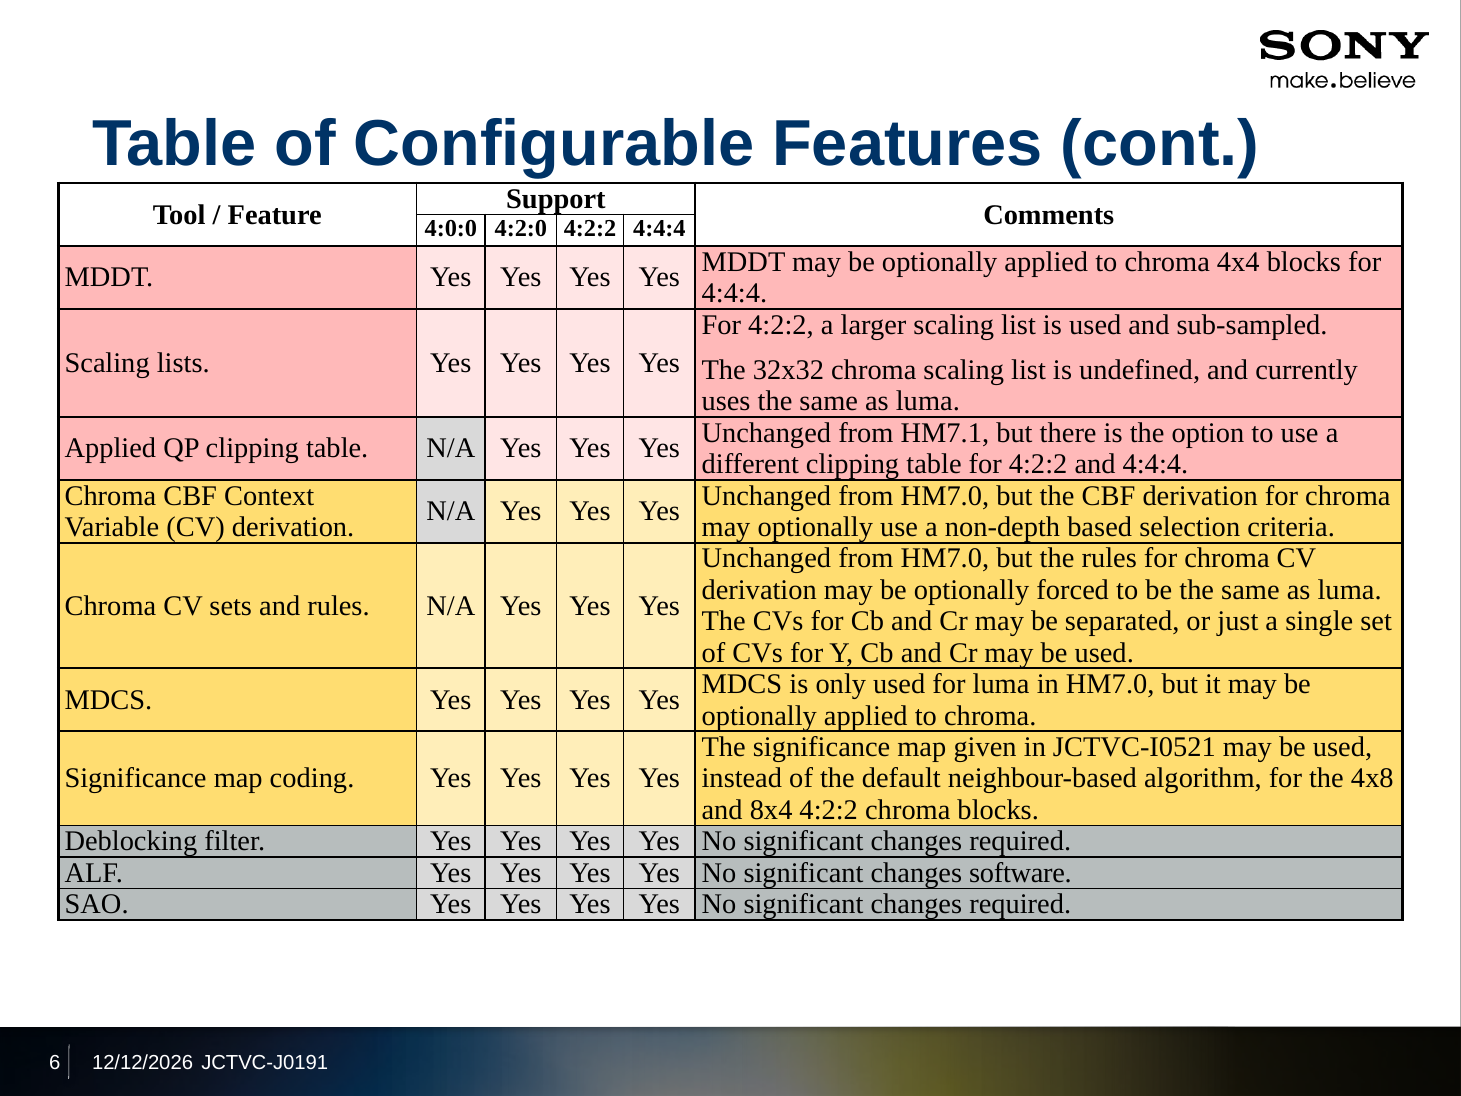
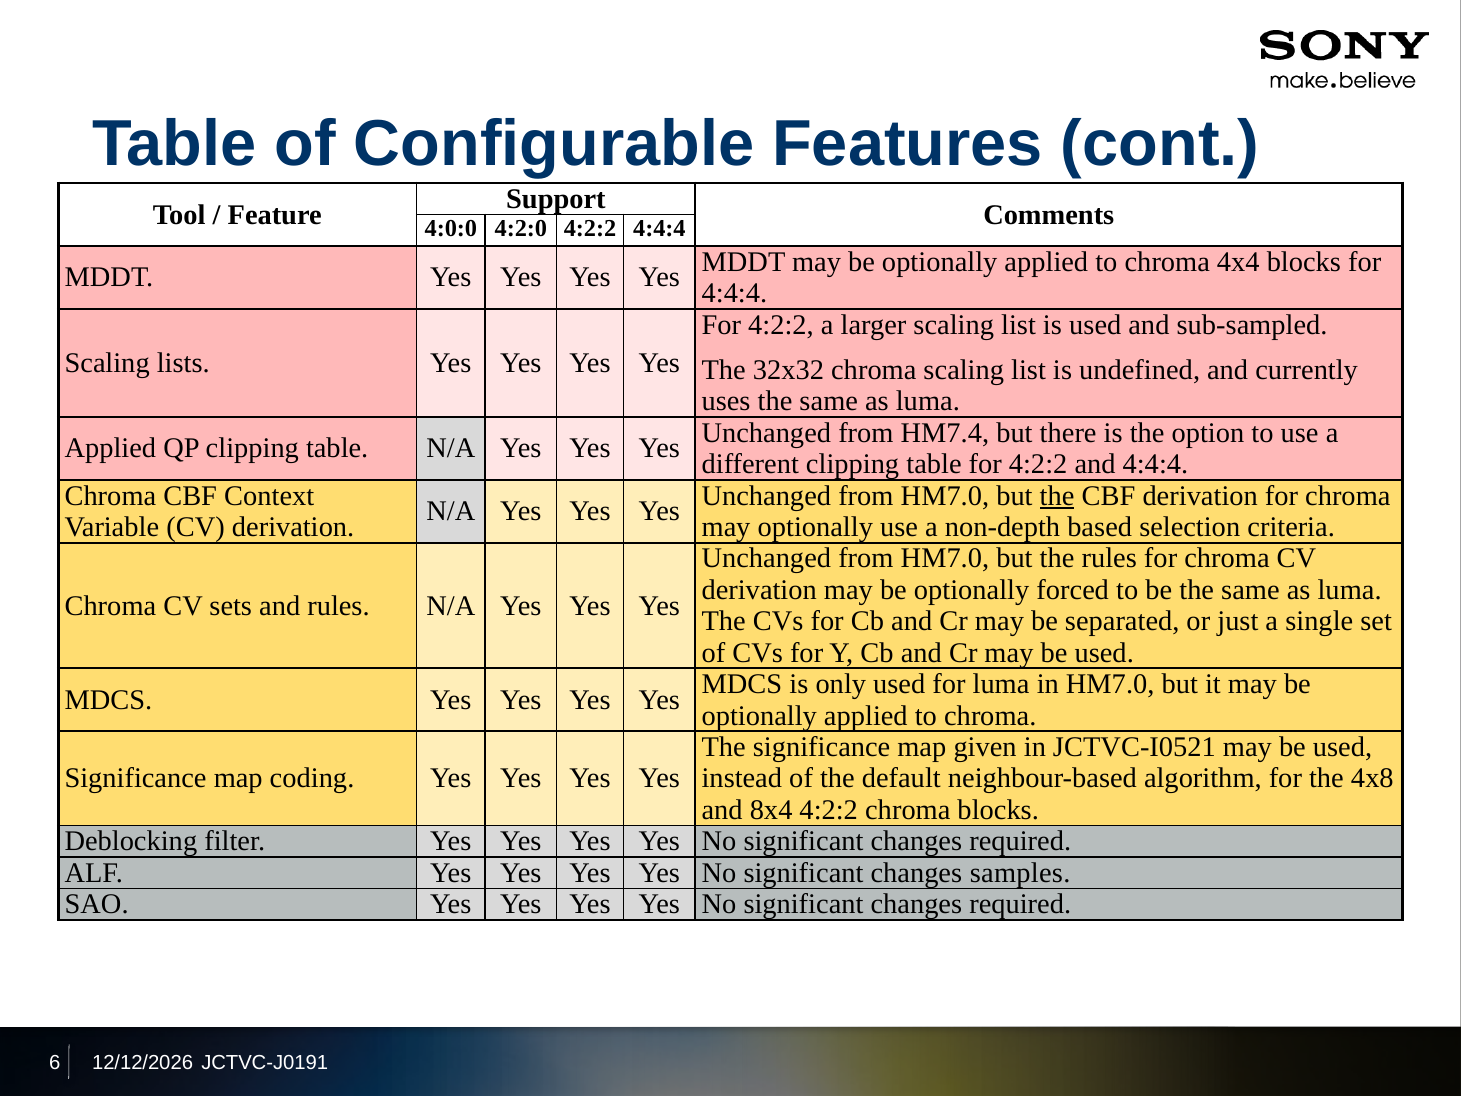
HM7.1: HM7.1 -> HM7.4
the at (1057, 496) underline: none -> present
software: software -> samples
